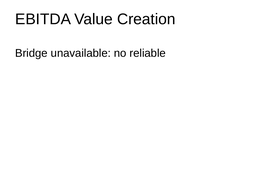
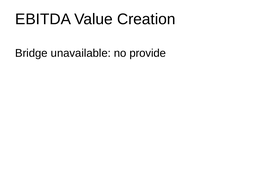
reliable: reliable -> provide
